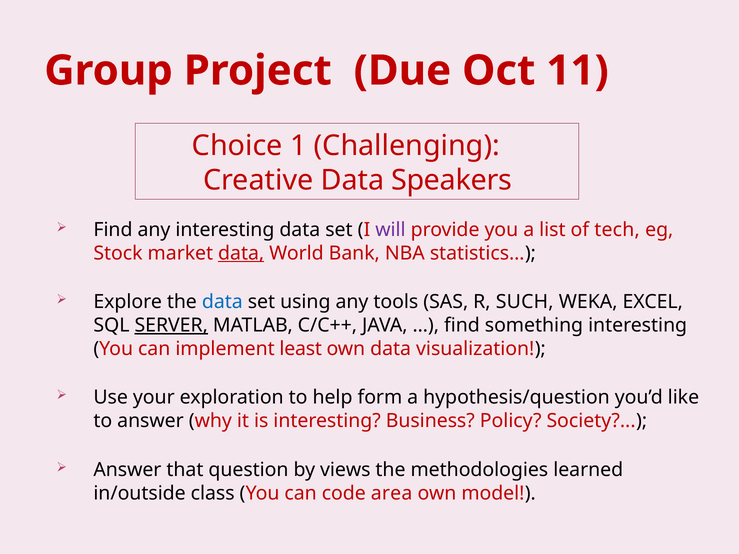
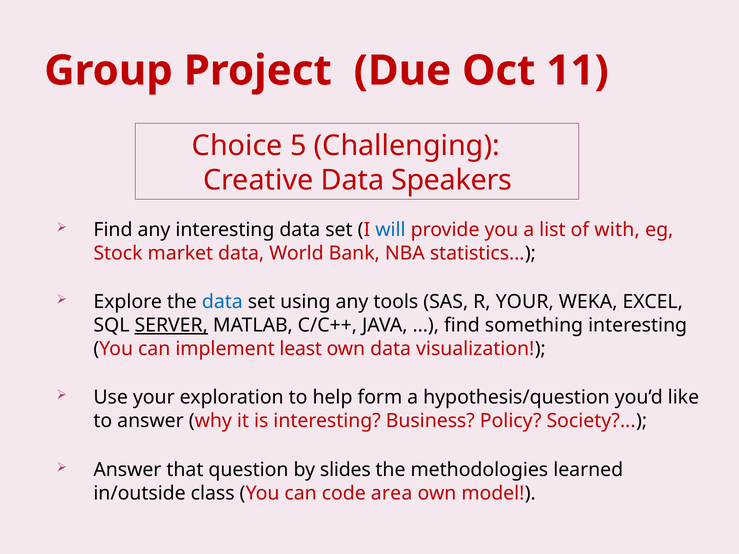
1: 1 -> 5
will colour: purple -> blue
tech: tech -> with
data at (241, 253) underline: present -> none
R SUCH: SUCH -> YOUR
views: views -> slides
